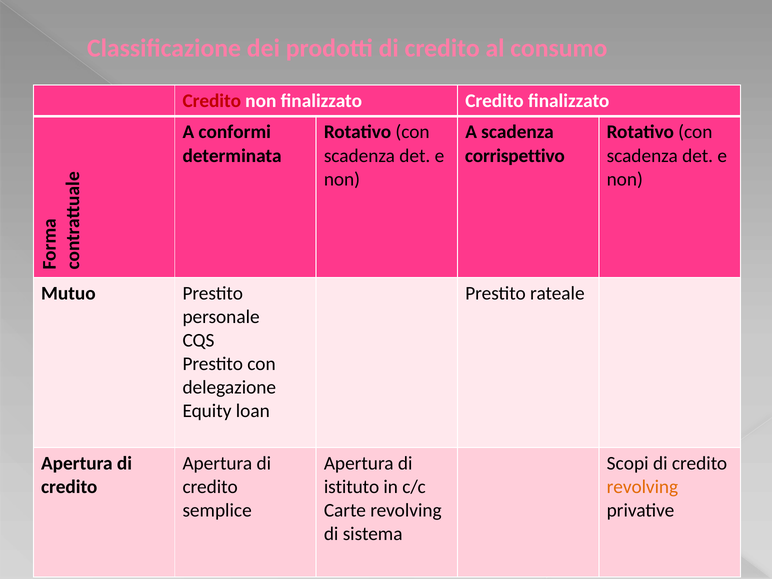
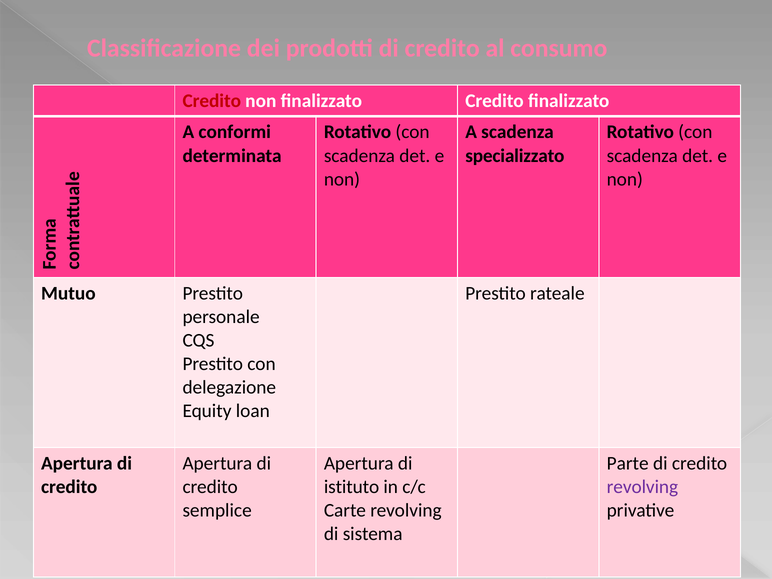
corrispettivo: corrispettivo -> specializzato
Scopi: Scopi -> Parte
revolving at (642, 487) colour: orange -> purple
